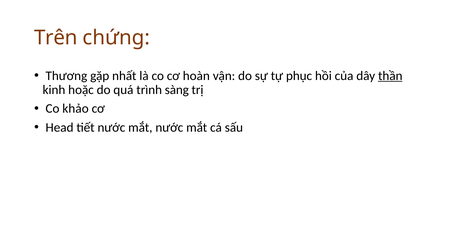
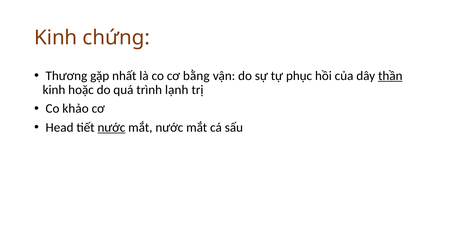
Trên at (56, 38): Trên -> Kinh
hoàn: hoàn -> bằng
sàng: sàng -> lạnh
nước at (111, 128) underline: none -> present
